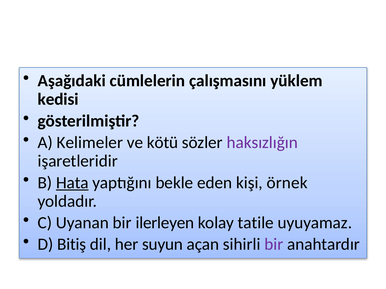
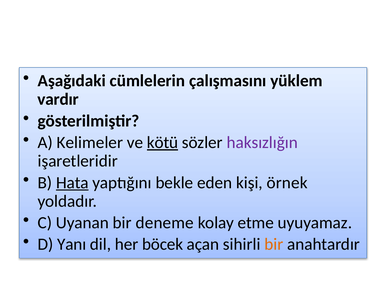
kedisi: kedisi -> vardır
kötü underline: none -> present
ilerleyen: ilerleyen -> deneme
tatile: tatile -> etme
Bitiş: Bitiş -> Yanı
suyun: suyun -> böcek
bir at (274, 245) colour: purple -> orange
